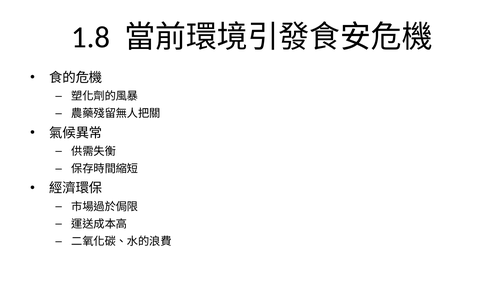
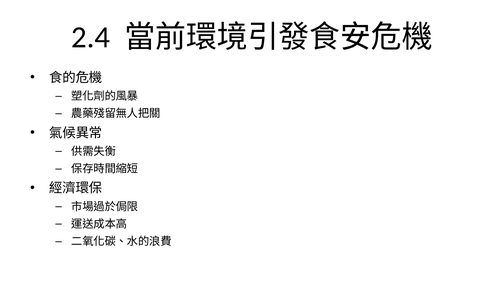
1.8: 1.8 -> 2.4
